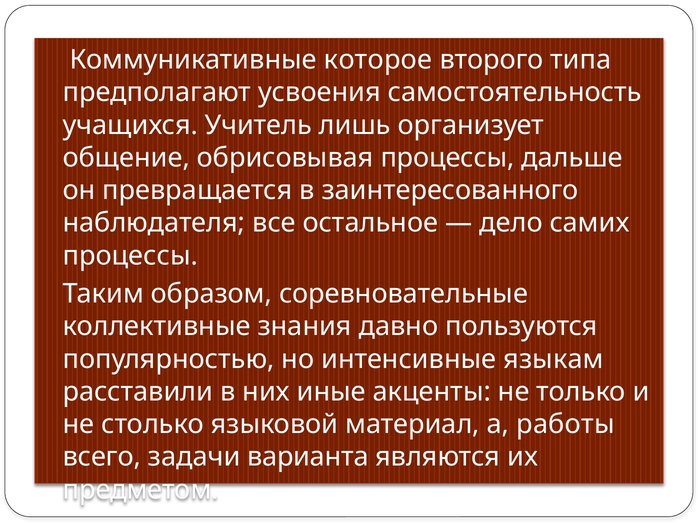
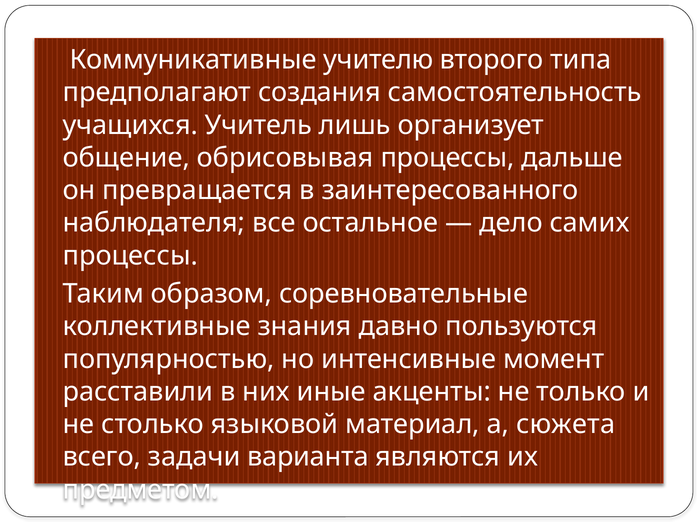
которое: которое -> учителю
усвоения: усвоения -> создания
языкам: языкам -> момент
работы: работы -> сюжета
